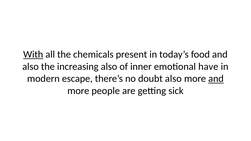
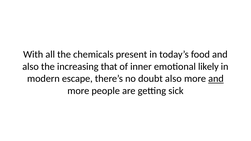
With underline: present -> none
increasing also: also -> that
have: have -> likely
